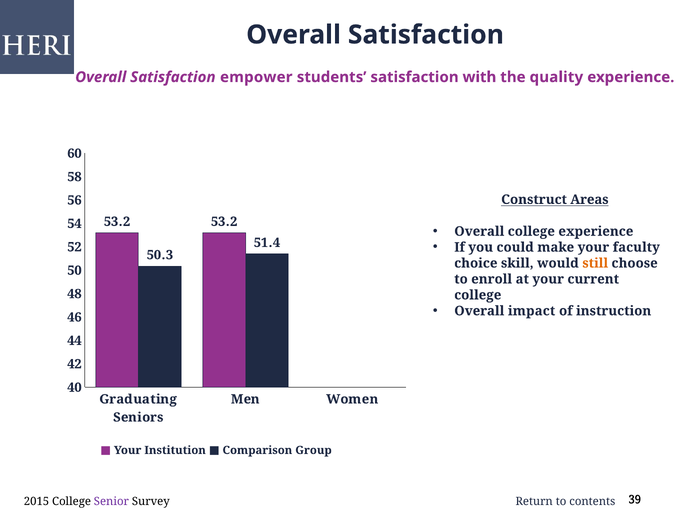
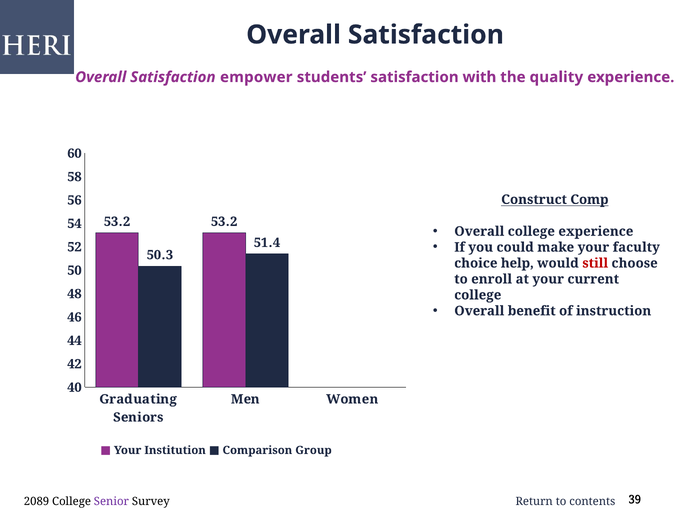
Areas: Areas -> Comp
skill: skill -> help
still colour: orange -> red
impact: impact -> benefit
2015: 2015 -> 2089
